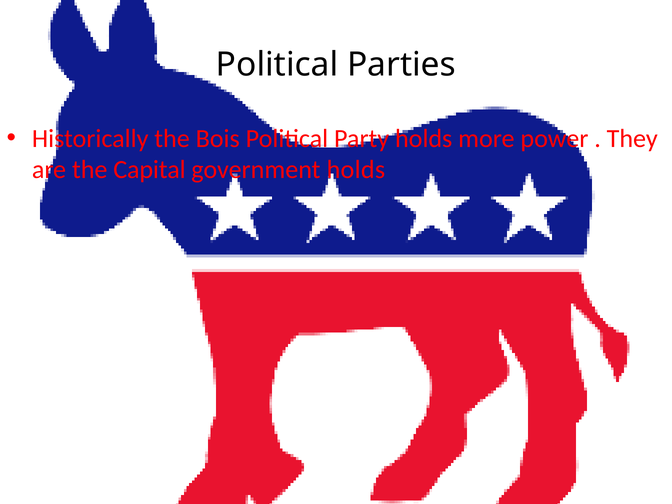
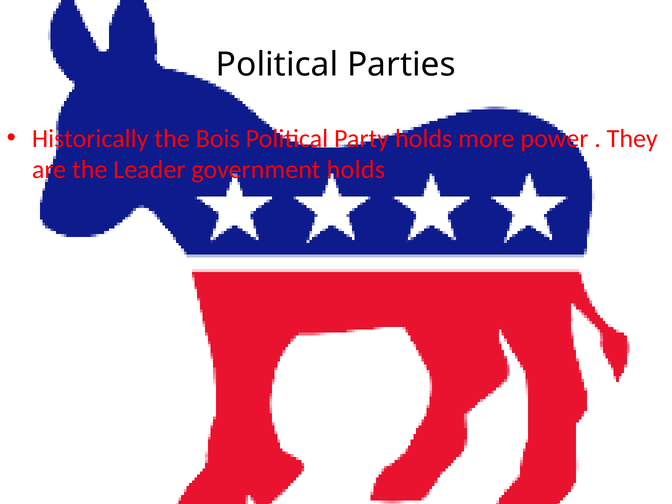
Capital: Capital -> Leader
